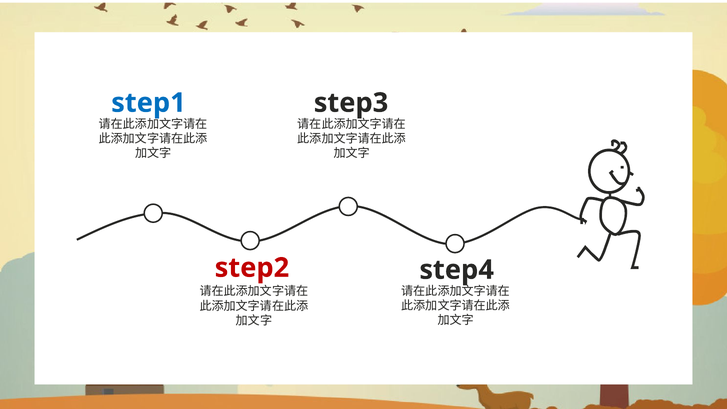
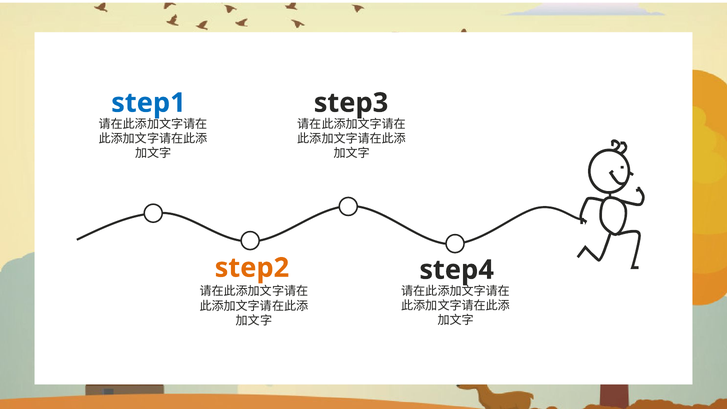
step2 colour: red -> orange
